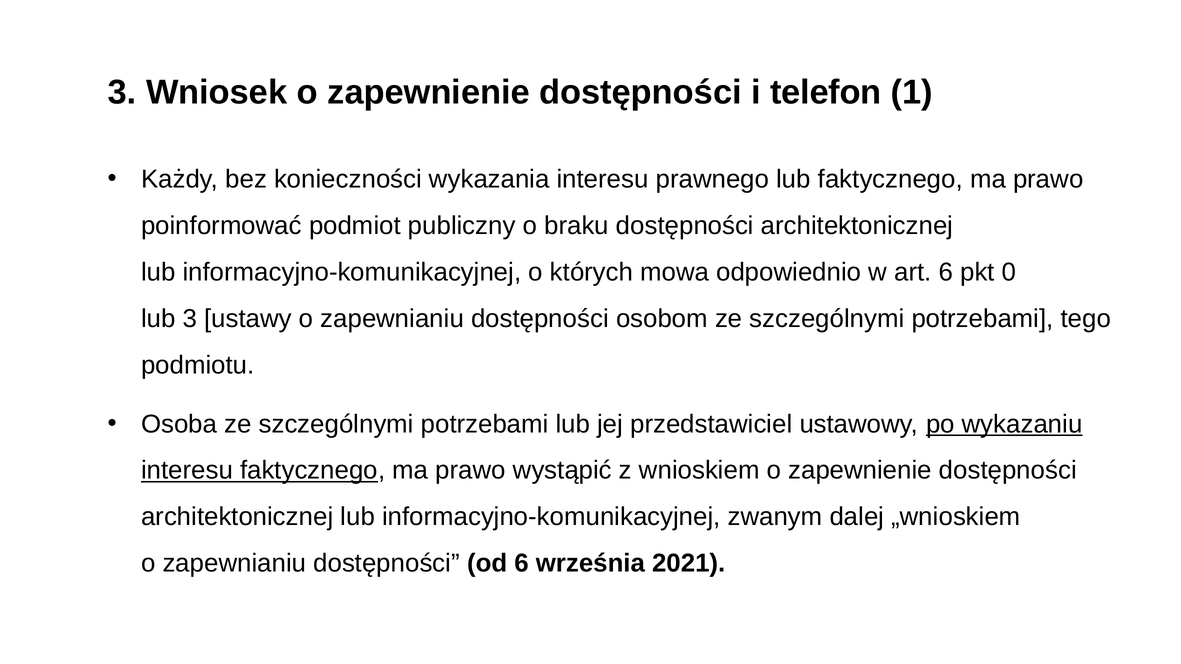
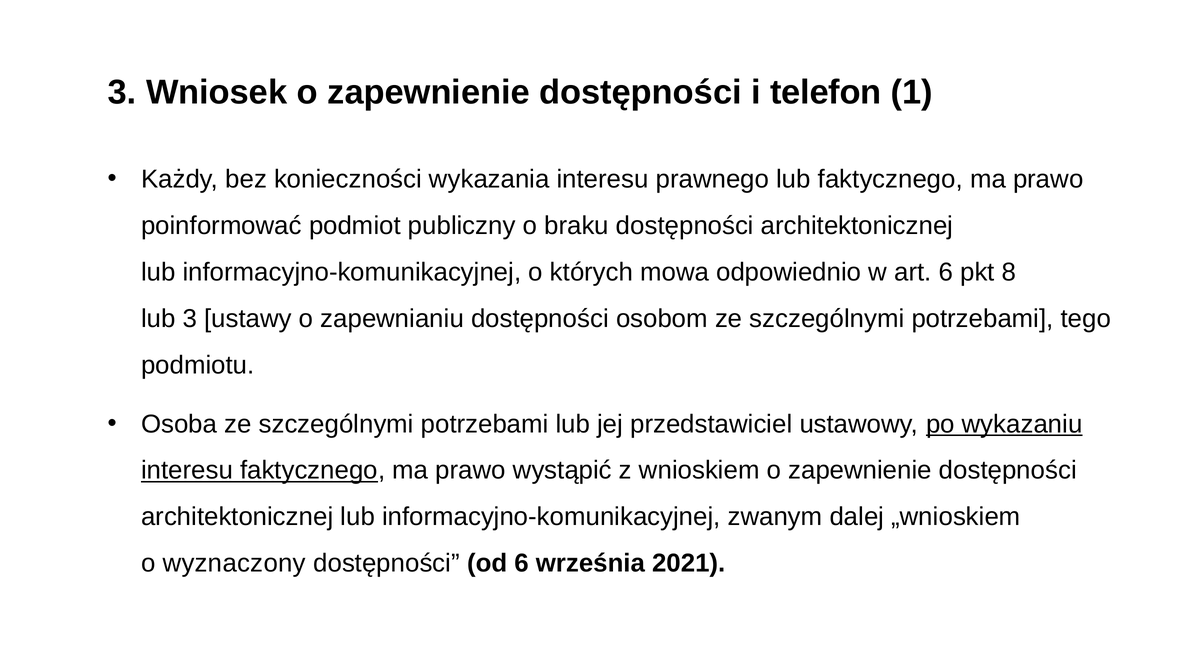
0: 0 -> 8
zapewnianiu at (234, 564): zapewnianiu -> wyznaczony
